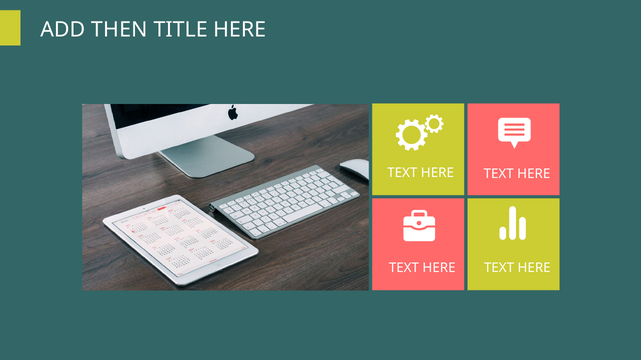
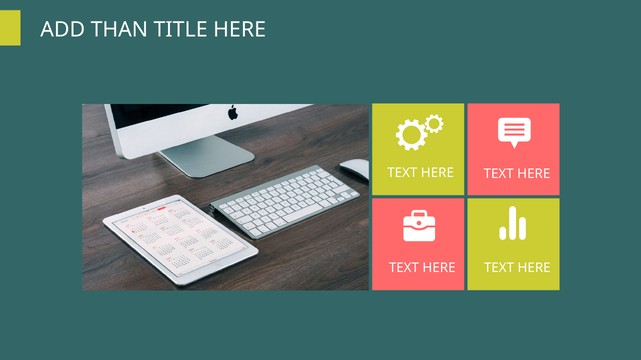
THEN: THEN -> THAN
